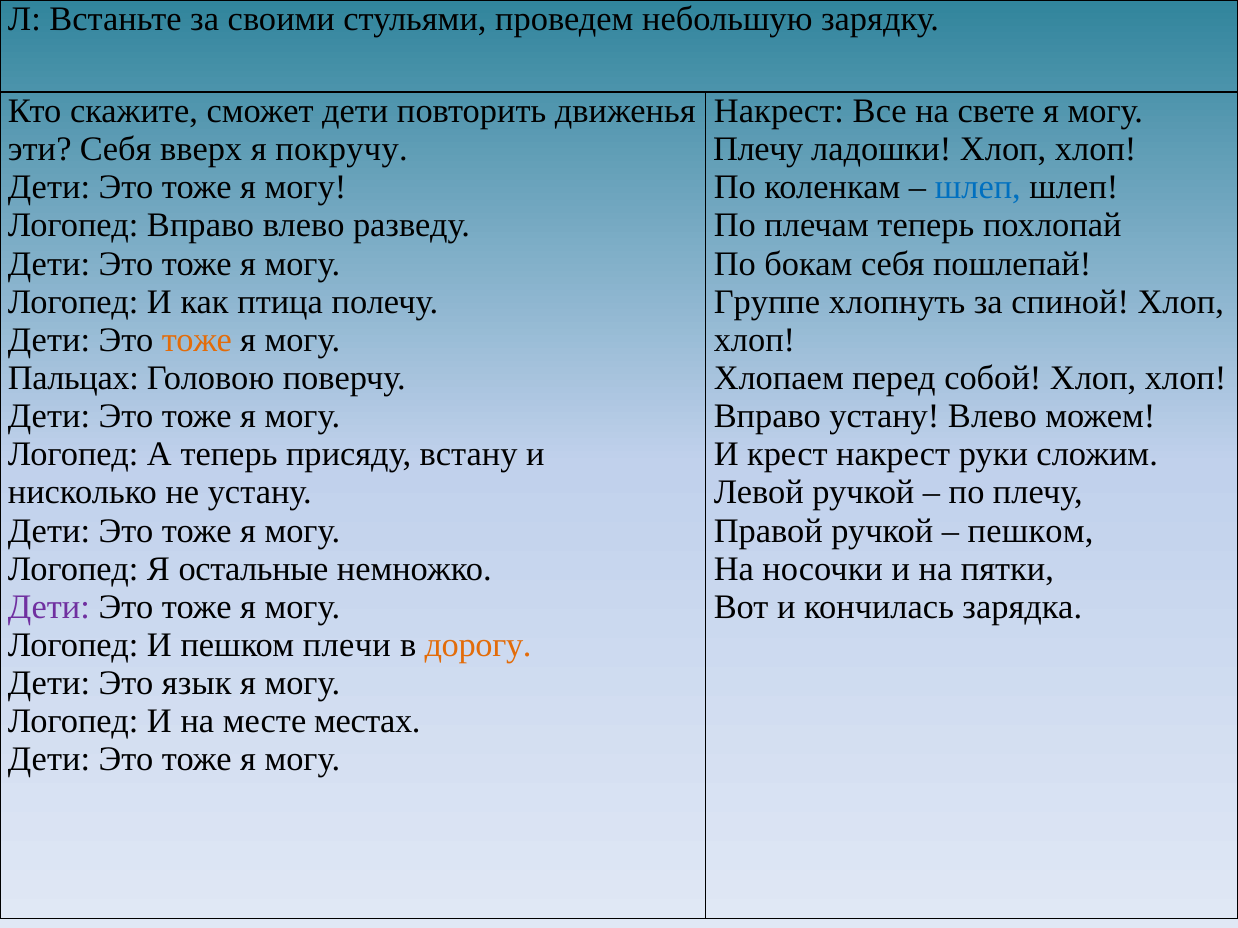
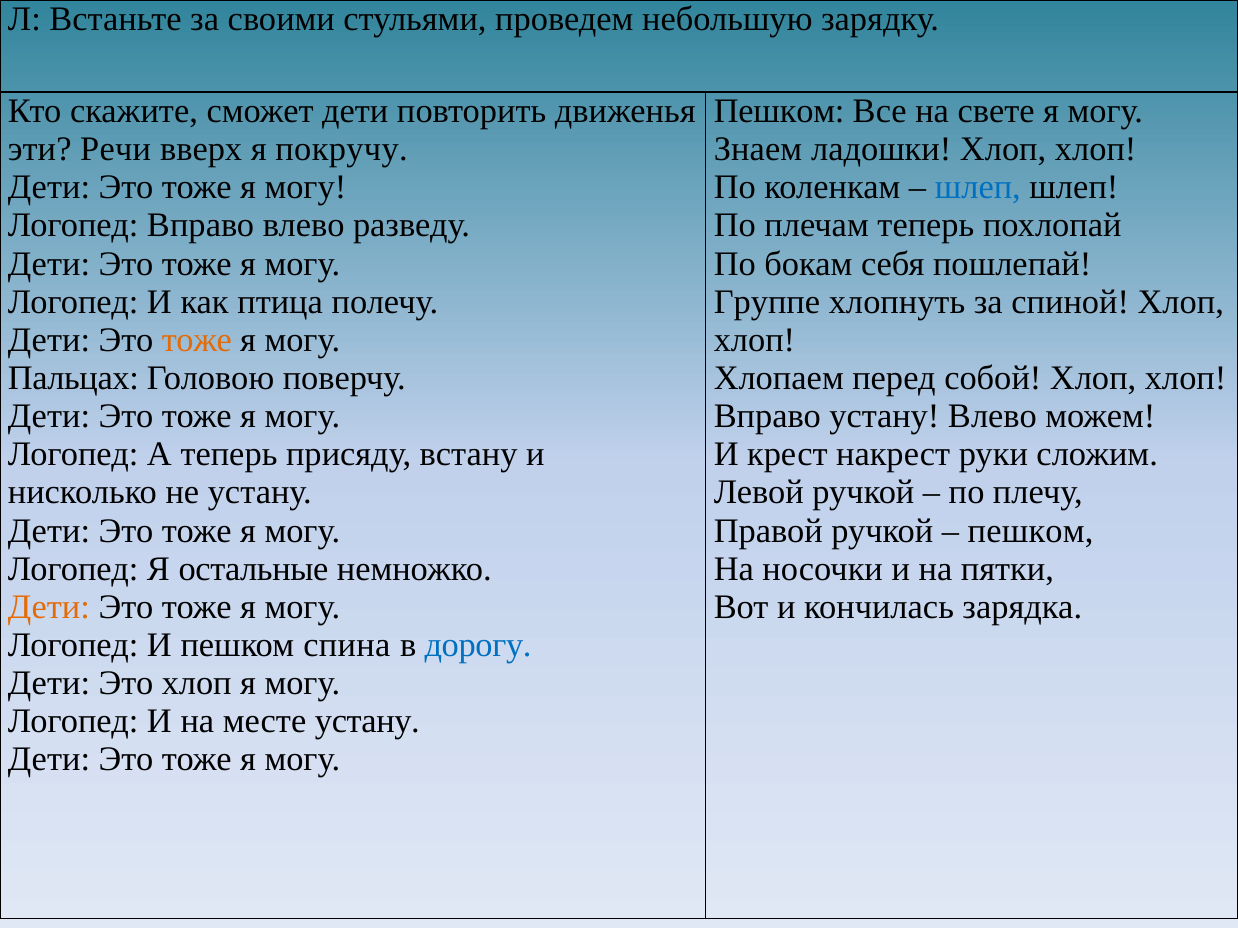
Накрест at (779, 111): Накрест -> Пешком
эти Себя: Себя -> Речи
Плечу at (758, 149): Плечу -> Знаем
Дети at (49, 607) colour: purple -> orange
плечи: плечи -> спина
дорогу colour: orange -> blue
Это язык: язык -> хлоп
месте местах: местах -> устану
